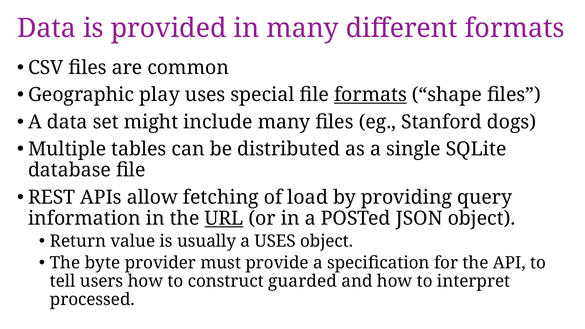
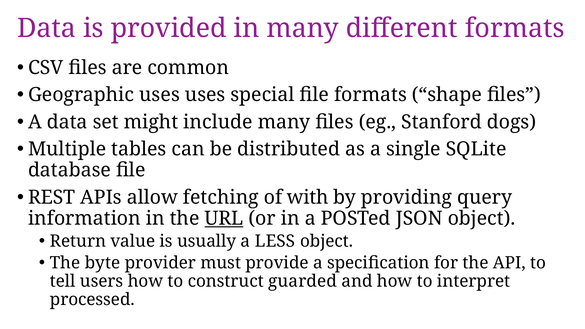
Geographic play: play -> uses
formats at (370, 95) underline: present -> none
load: load -> with
a USES: USES -> LESS
